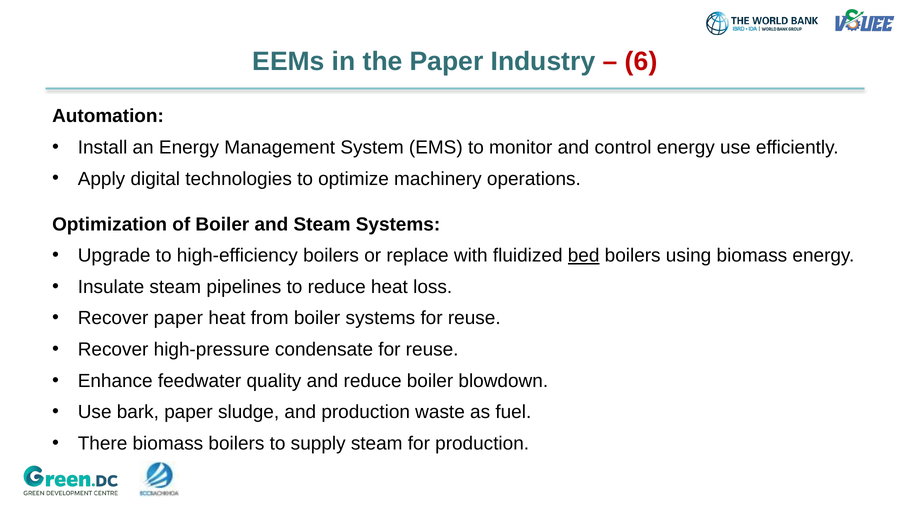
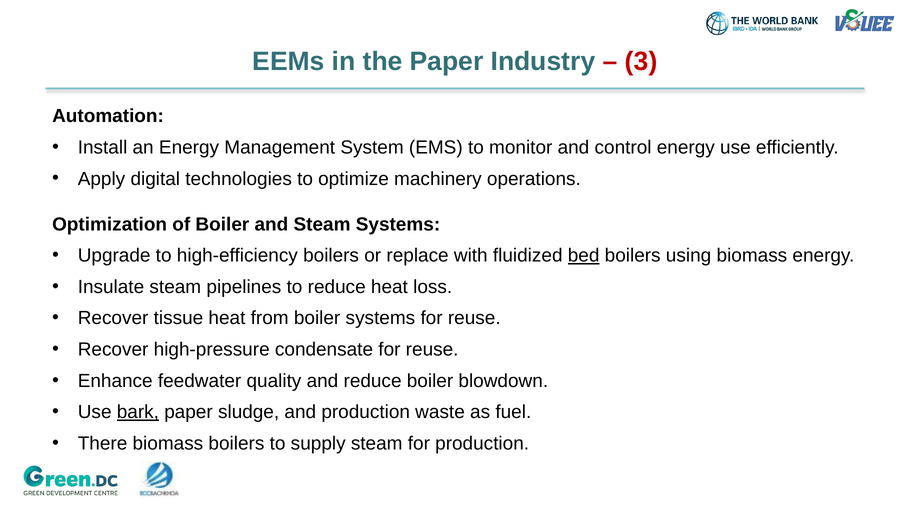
6: 6 -> 3
Recover paper: paper -> tissue
bark underline: none -> present
